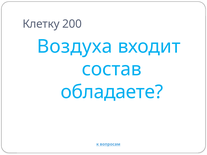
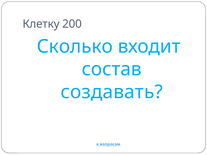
Воздуха: Воздуха -> Сколько
обладаете: обладаете -> создавать
